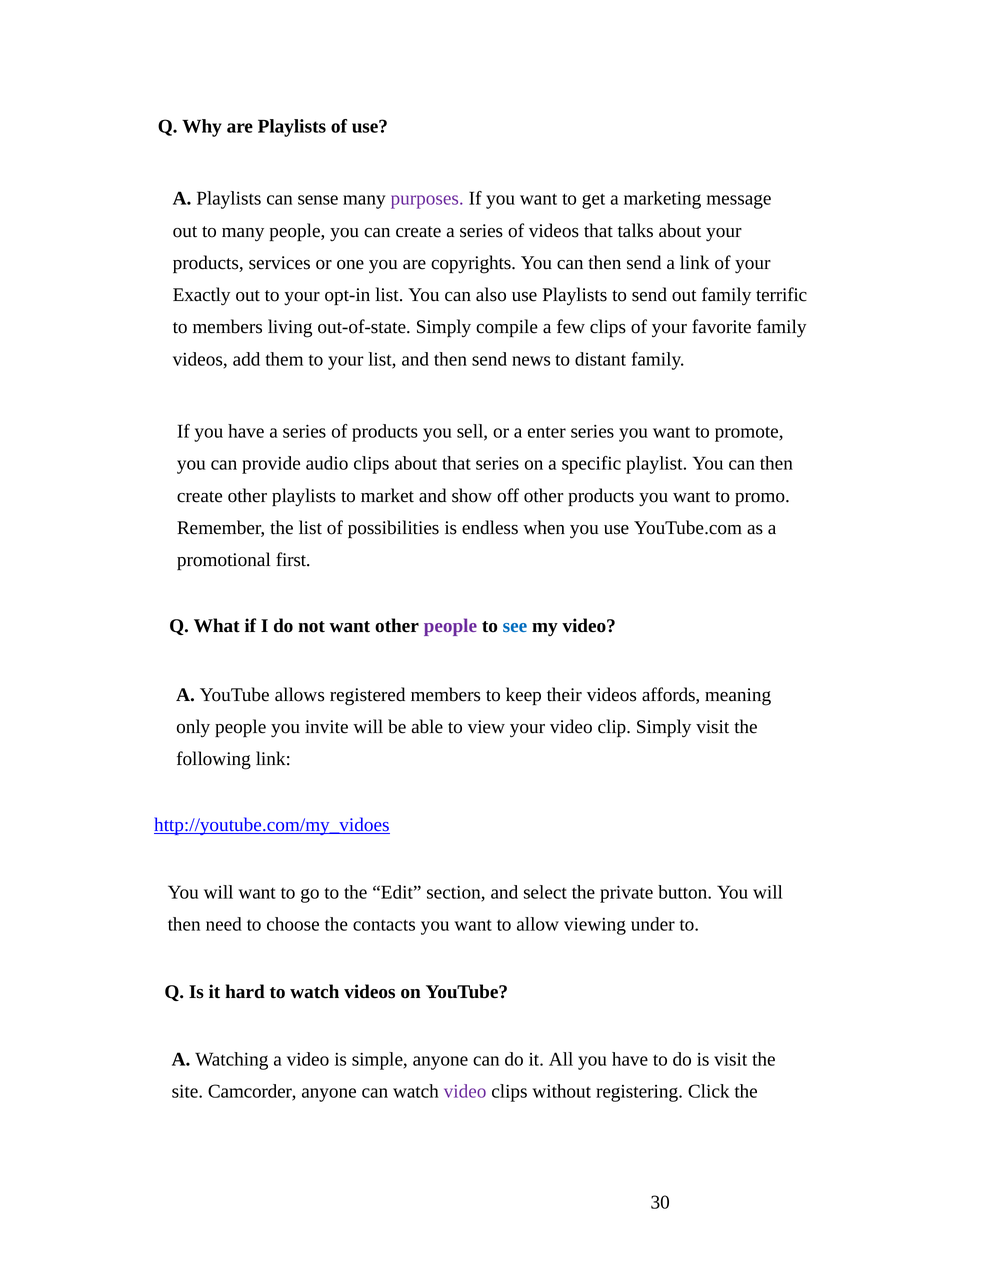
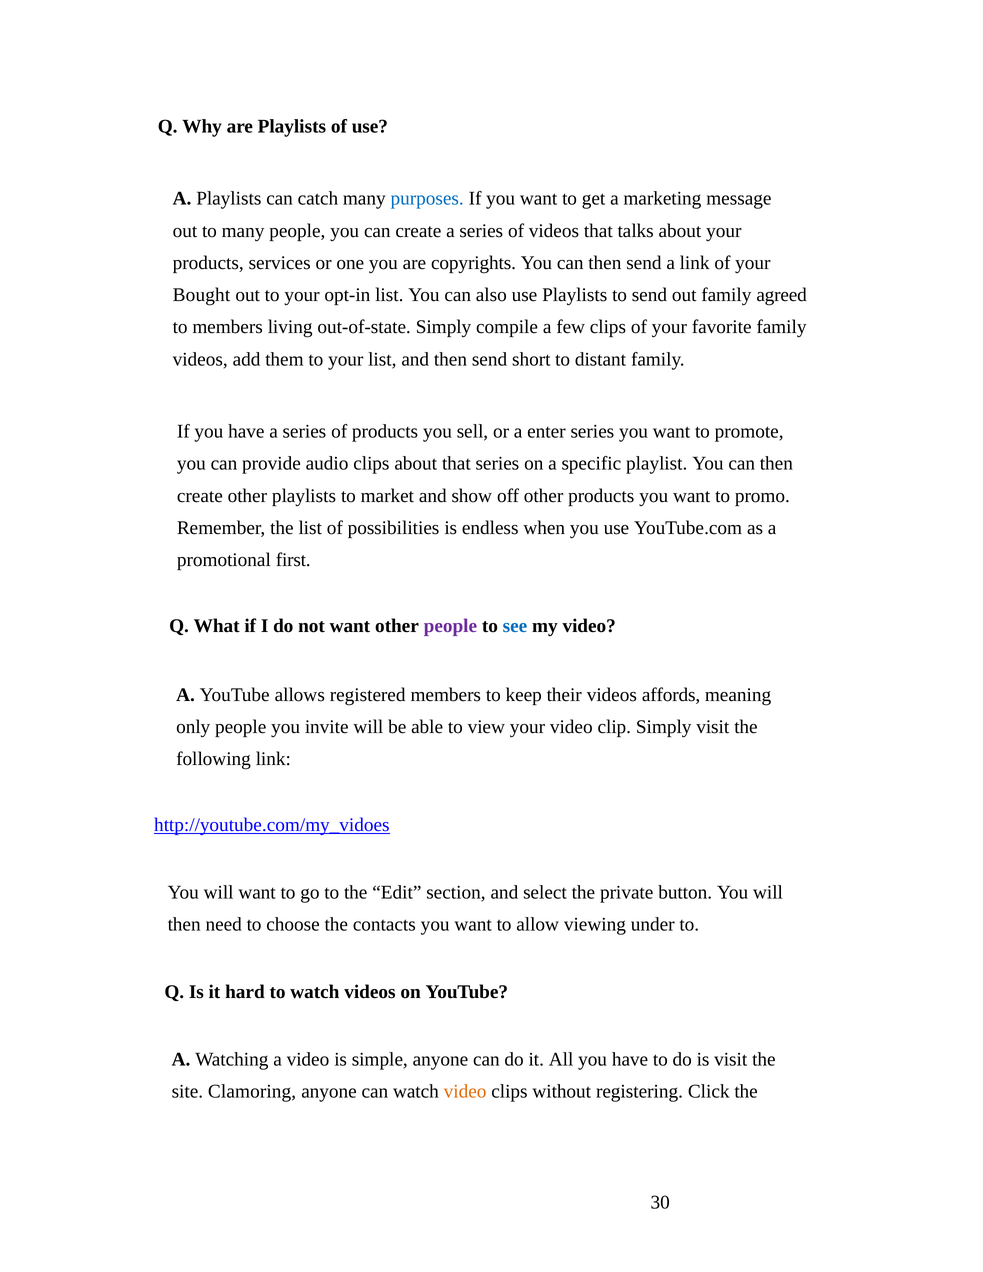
sense: sense -> catch
purposes colour: purple -> blue
Exactly: Exactly -> Bought
terrific: terrific -> agreed
news: news -> short
Camcorder: Camcorder -> Clamoring
video at (465, 1092) colour: purple -> orange
